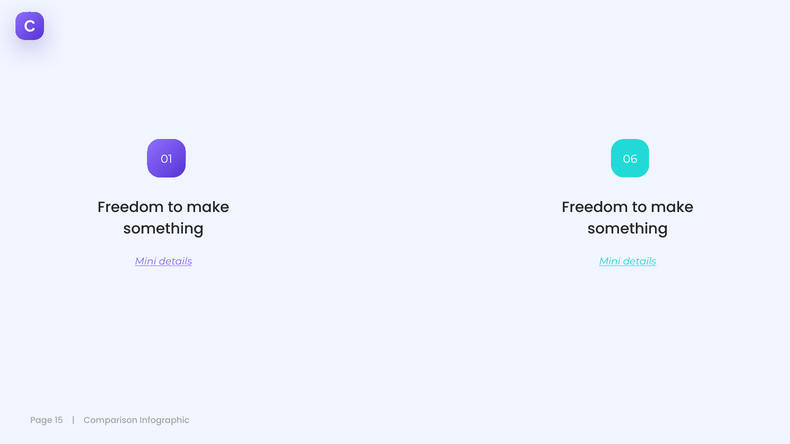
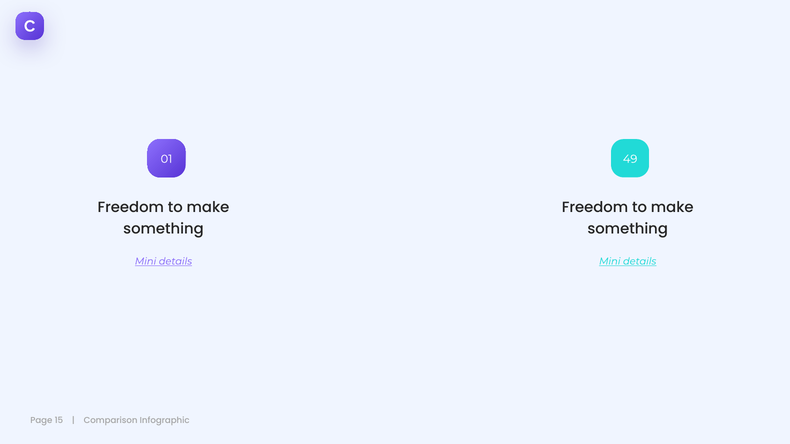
06: 06 -> 49
